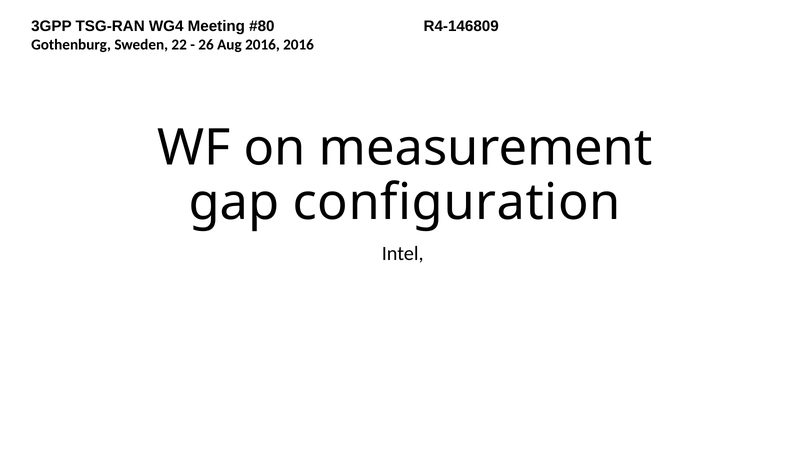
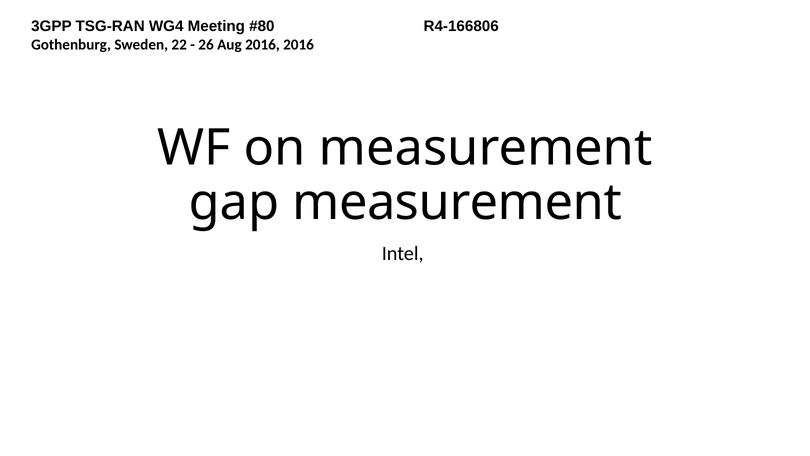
R4-146809: R4-146809 -> R4-166806
gap configuration: configuration -> measurement
